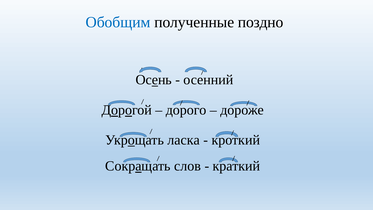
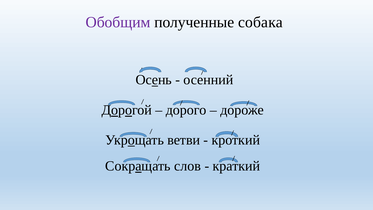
Обобщим colour: blue -> purple
поздно: поздно -> собака
ласка: ласка -> ветви
